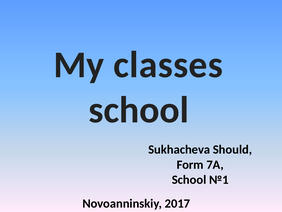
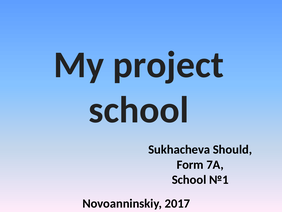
classes: classes -> project
